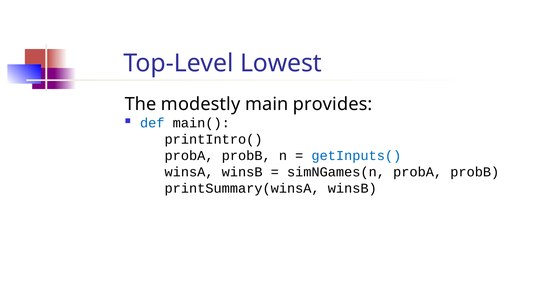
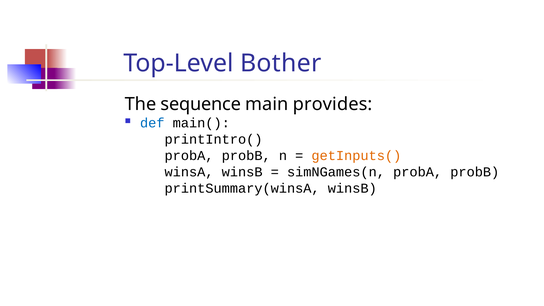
Lowest: Lowest -> Bother
modestly: modestly -> sequence
getInputs( colour: blue -> orange
